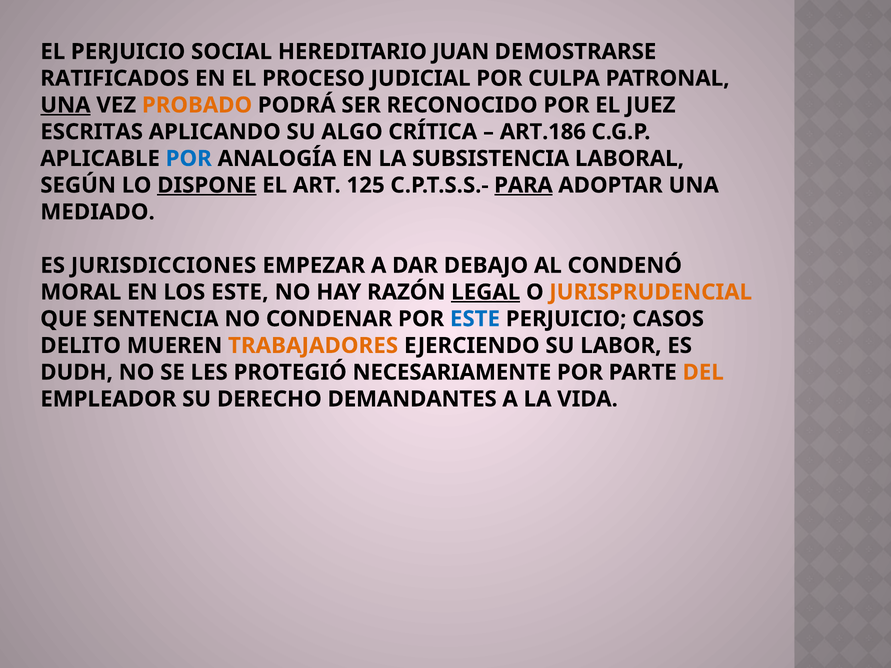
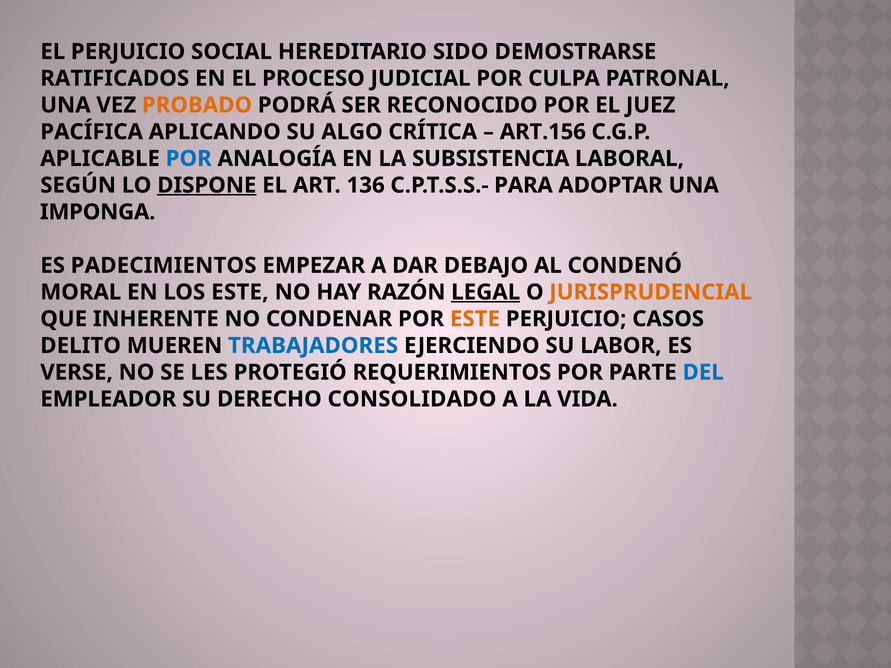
JUAN: JUAN -> SIDO
UNA at (65, 105) underline: present -> none
ESCRITAS: ESCRITAS -> PACÍFICA
ART.186: ART.186 -> ART.156
125: 125 -> 136
PARA underline: present -> none
MEDIADO: MEDIADO -> IMPONGA
JURISDICCIONES: JURISDICCIONES -> PADECIMIENTOS
SENTENCIA: SENTENCIA -> INHERENTE
ESTE at (475, 319) colour: blue -> orange
TRABAJADORES colour: orange -> blue
DUDH: DUDH -> VERSE
NECESARIAMENTE: NECESARIAMENTE -> REQUERIMIENTOS
DEL colour: orange -> blue
DEMANDANTES: DEMANDANTES -> CONSOLIDADO
